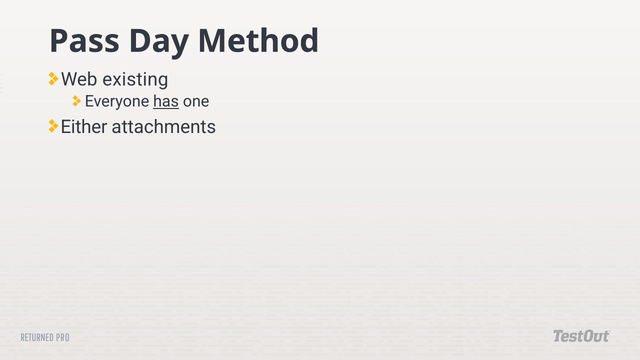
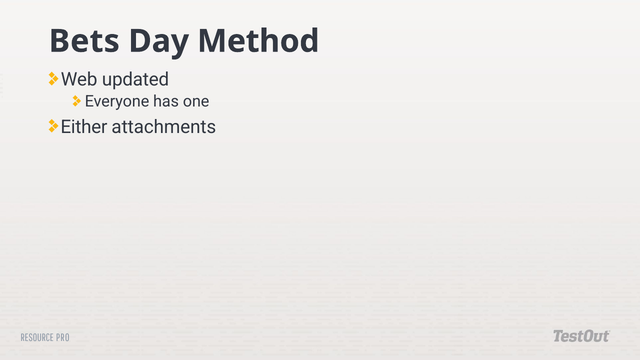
Pass: Pass -> Bets
existing: existing -> updated
has underline: present -> none
RETURNED: RETURNED -> RESOURCE
